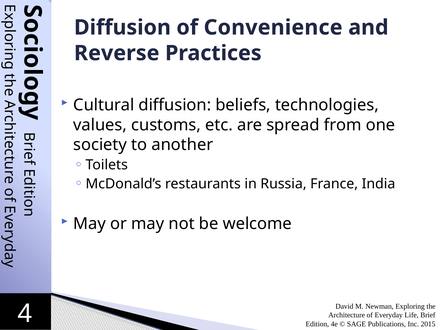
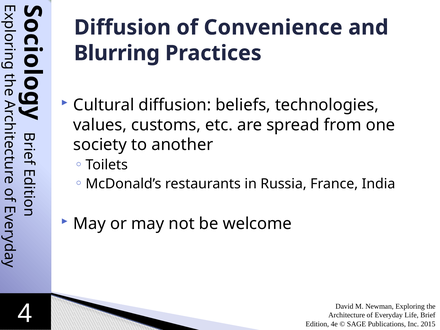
Reverse: Reverse -> Blurring
